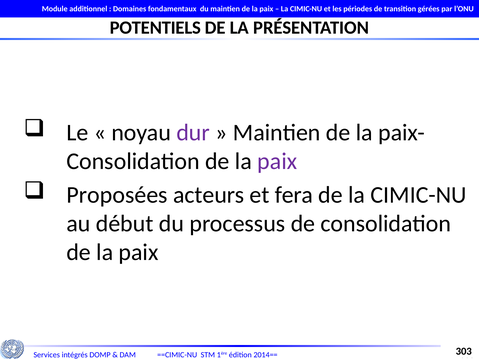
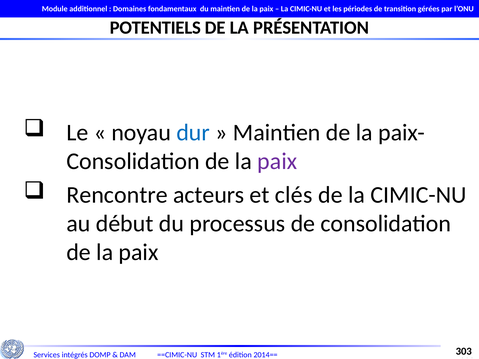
dur colour: purple -> blue
Proposées: Proposées -> Rencontre
fera: fera -> clés
